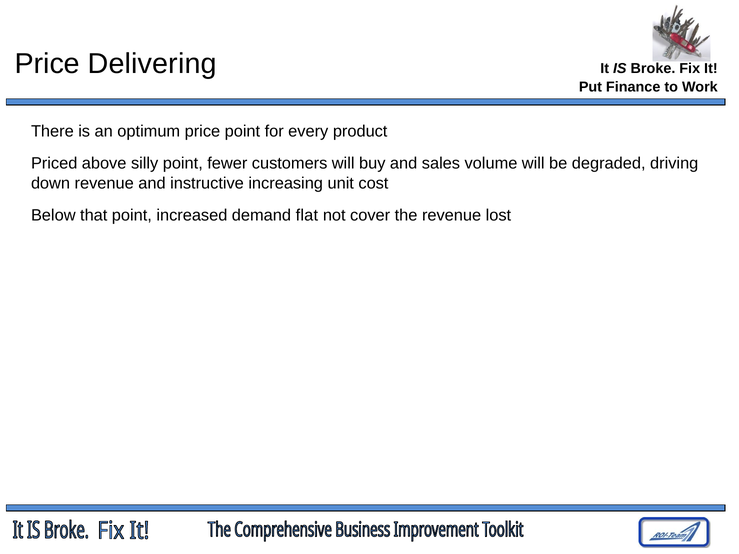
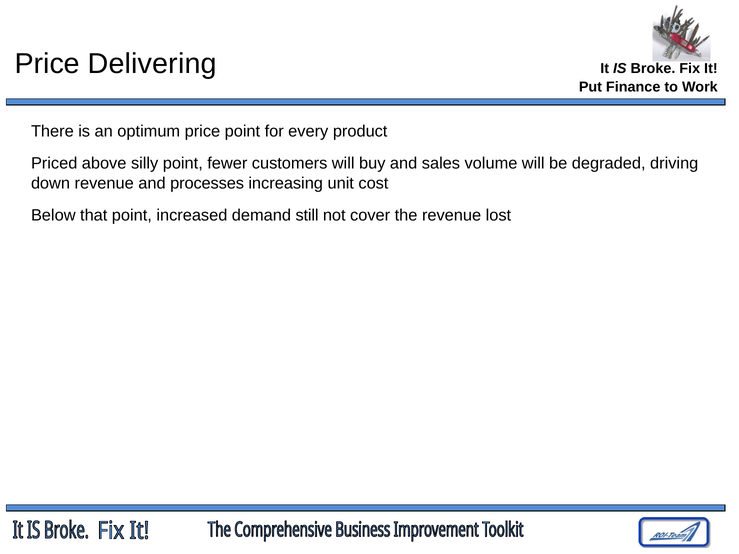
instructive: instructive -> processes
flat: flat -> still
